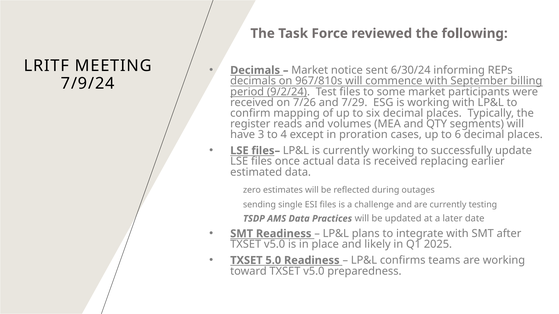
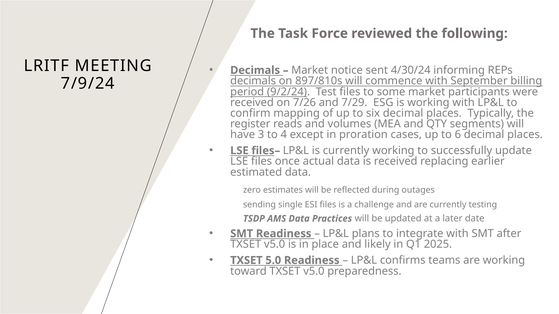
6/30/24: 6/30/24 -> 4/30/24
967/810s: 967/810s -> 897/810s
